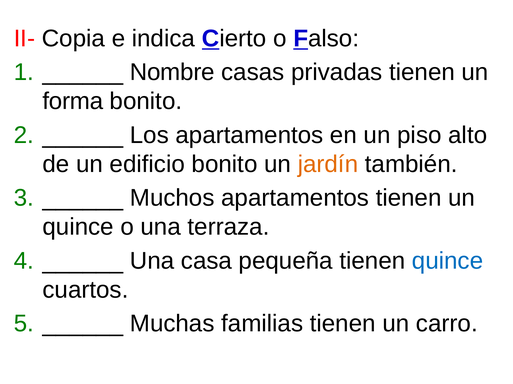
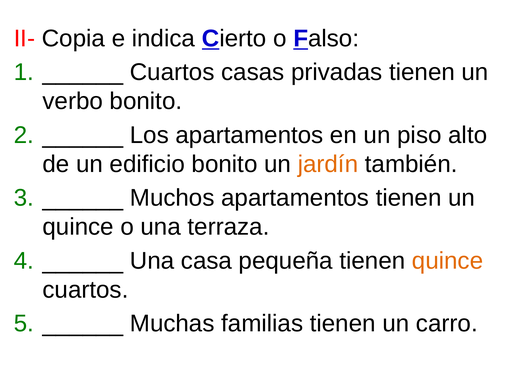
Nombre at (172, 72): Nombre -> Cuartos
forma: forma -> verbo
quince at (448, 261) colour: blue -> orange
